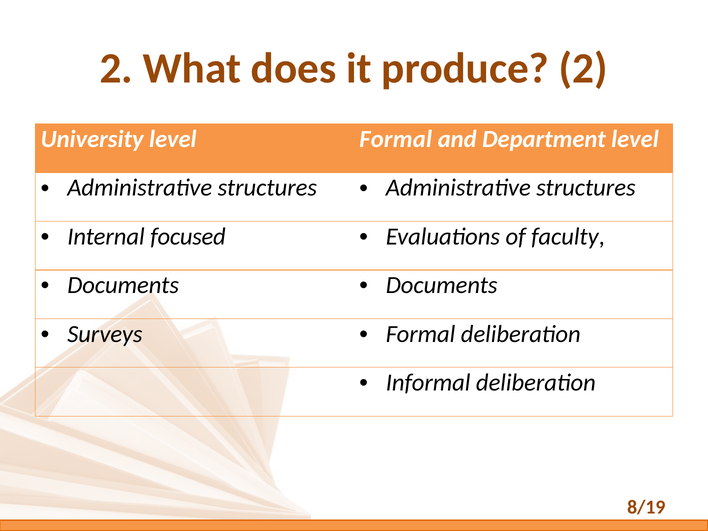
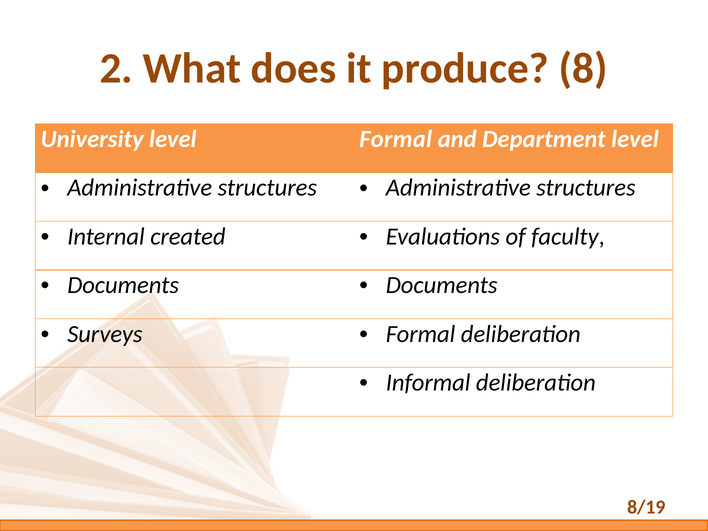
produce 2: 2 -> 8
focused: focused -> created
